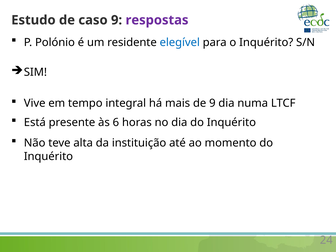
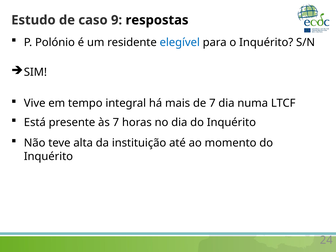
respostas colour: purple -> black
de 9: 9 -> 7
às 6: 6 -> 7
